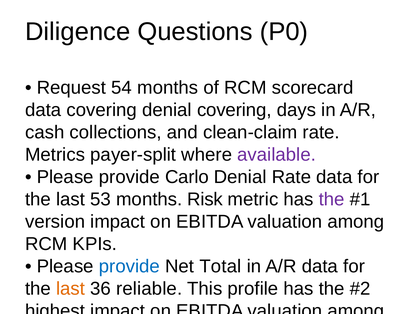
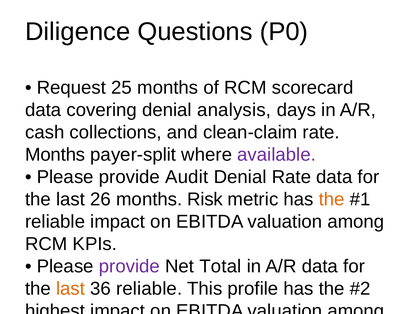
54: 54 -> 25
denial covering: covering -> analysis
Metrics at (55, 155): Metrics -> Months
Carlo: Carlo -> Audit
53: 53 -> 26
the at (332, 200) colour: purple -> orange
version at (55, 222): version -> reliable
provide at (129, 267) colour: blue -> purple
